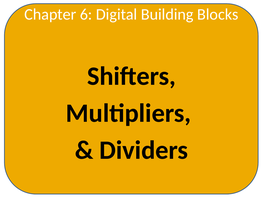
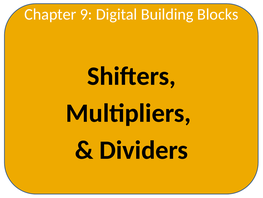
6: 6 -> 9
